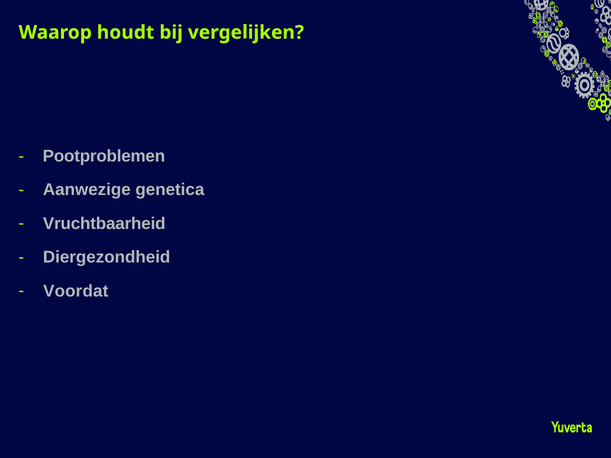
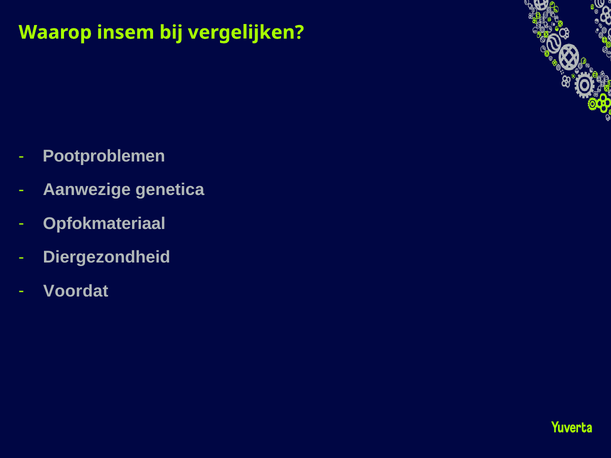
houdt: houdt -> insem
Vruchtbaarheid: Vruchtbaarheid -> Opfokmateriaal
